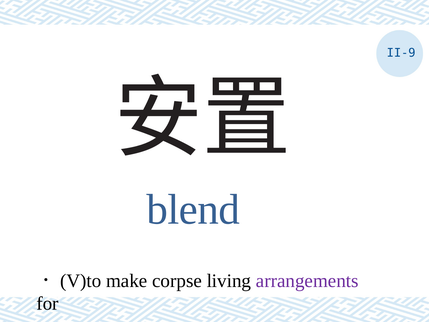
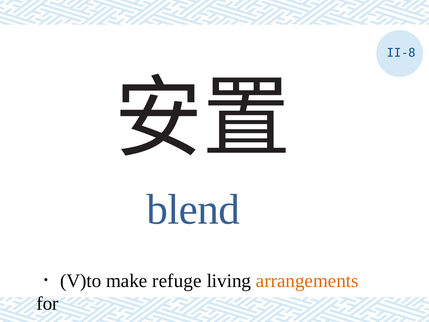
II-9: II-9 -> II-8
corpse: corpse -> refuge
arrangements colour: purple -> orange
